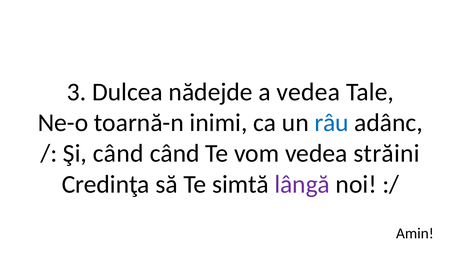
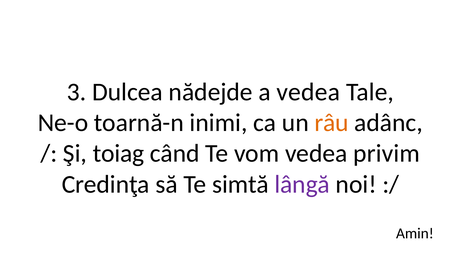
râu colour: blue -> orange
Şi când: când -> toiag
străini: străini -> privim
